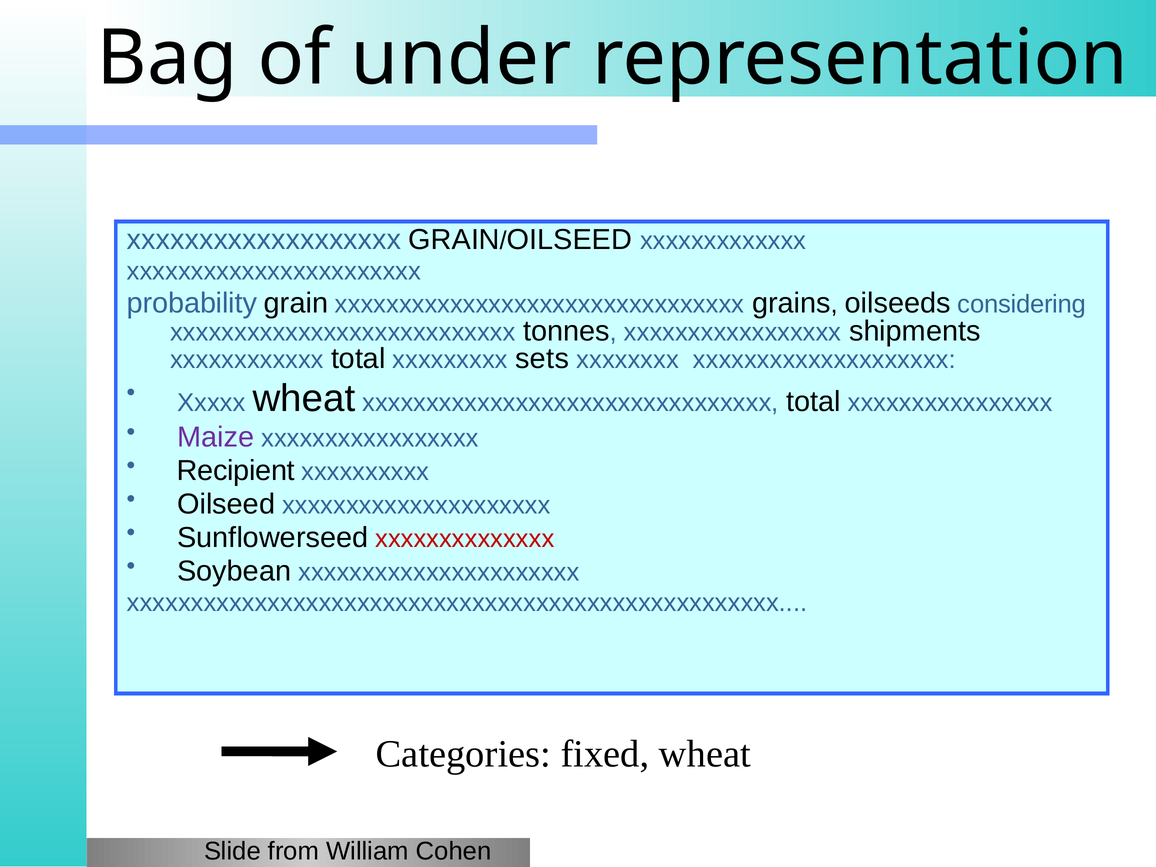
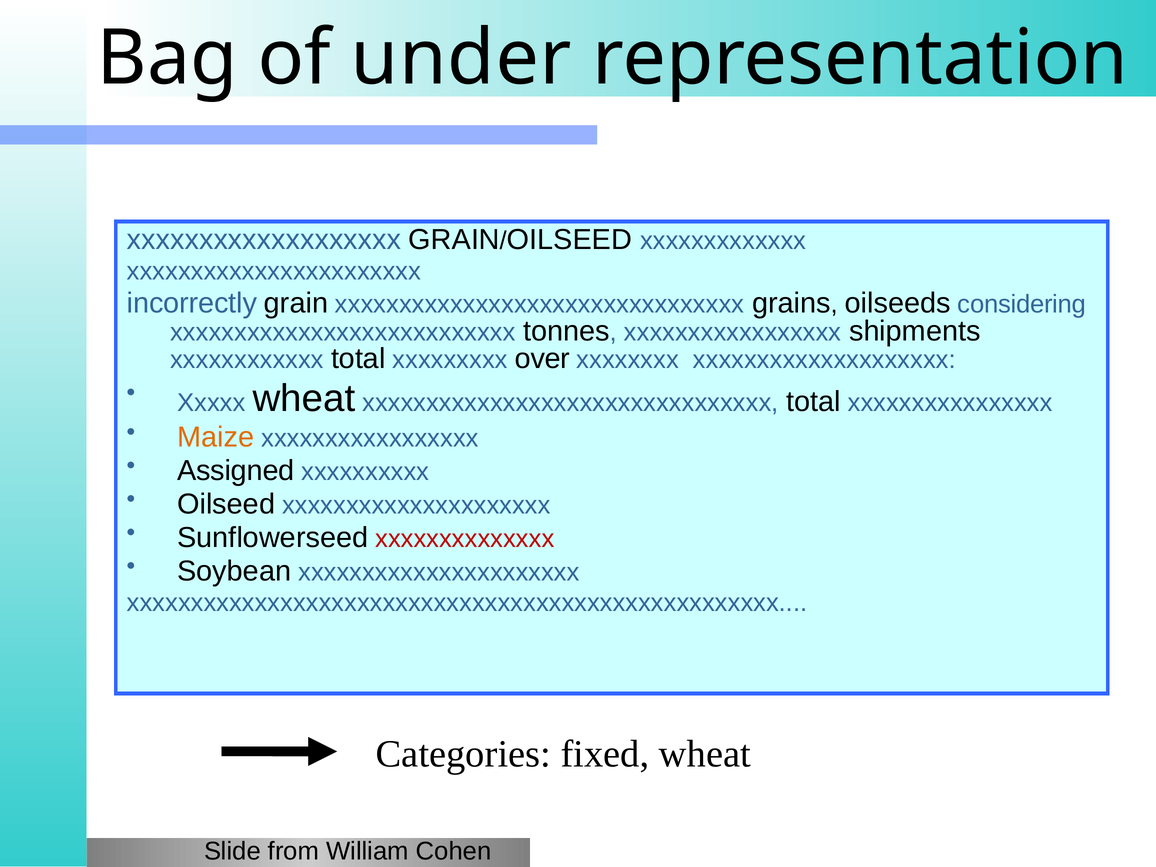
probability: probability -> incorrectly
sets: sets -> over
Maize colour: purple -> orange
Recipient: Recipient -> Assigned
